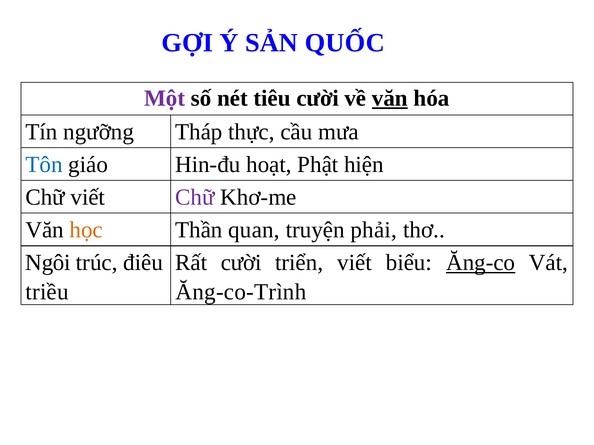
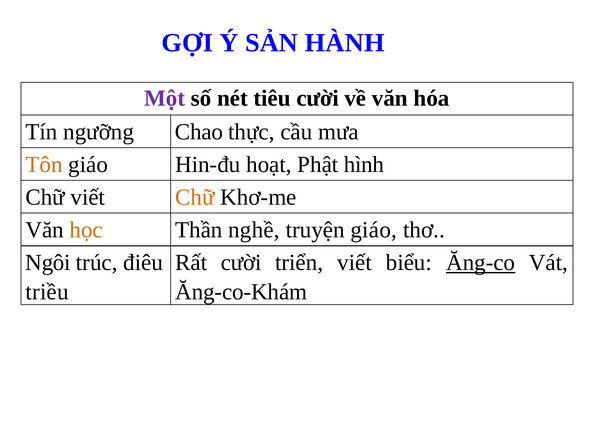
QUỐC: QUỐC -> HÀNH
văn at (390, 98) underline: present -> none
Tháp: Tháp -> Chao
Tôn colour: blue -> orange
hiện: hiện -> hình
Chữ at (195, 197) colour: purple -> orange
quan: quan -> nghề
truyện phải: phải -> giáo
Ăng-co-Trình: Ăng-co-Trình -> Ăng-co-Khám
